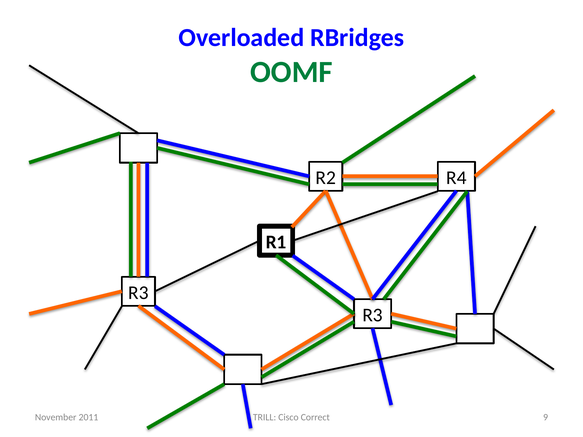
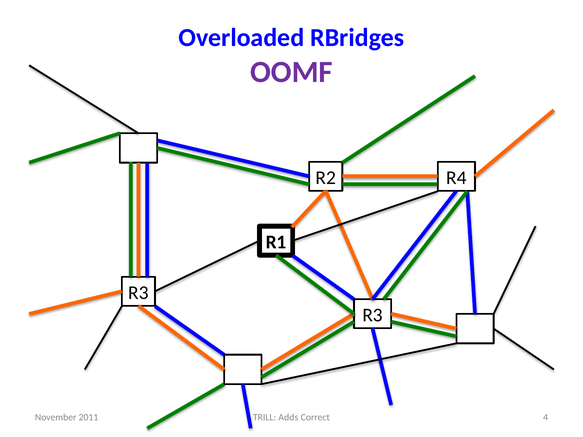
OOMF colour: green -> purple
Cisco: Cisco -> Adds
9: 9 -> 4
